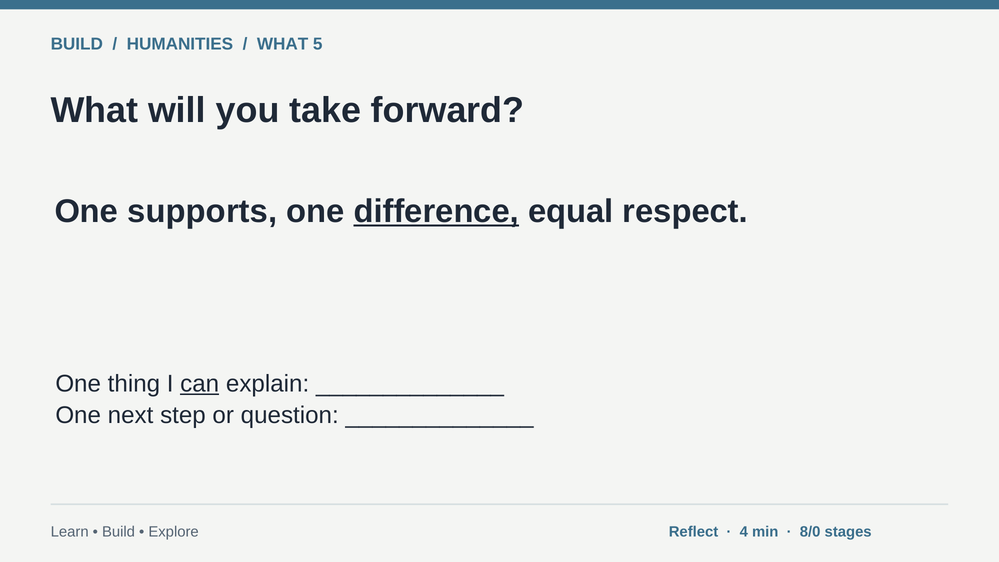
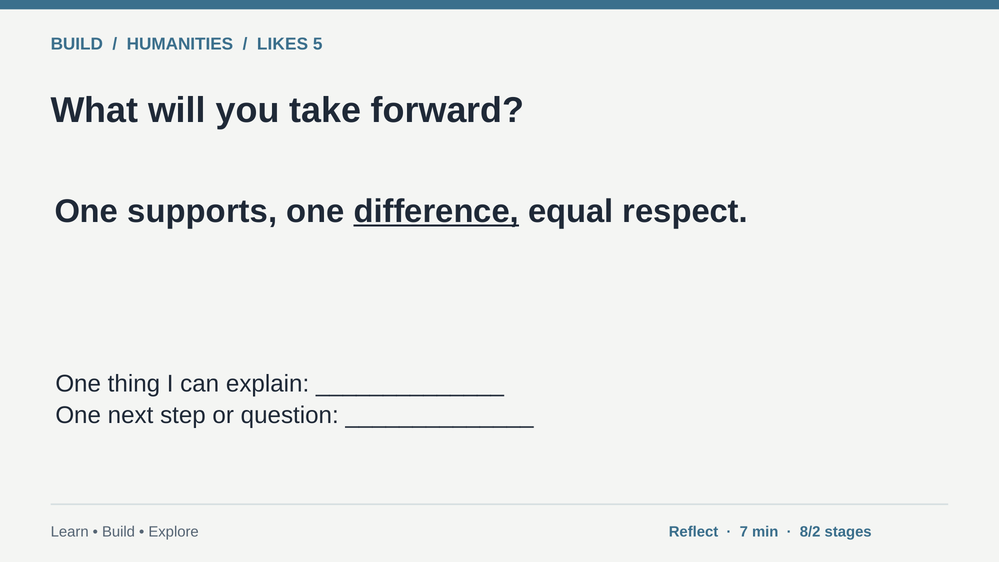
WHAT at (283, 44): WHAT -> LIKES
can underline: present -> none
4: 4 -> 7
8/0: 8/0 -> 8/2
